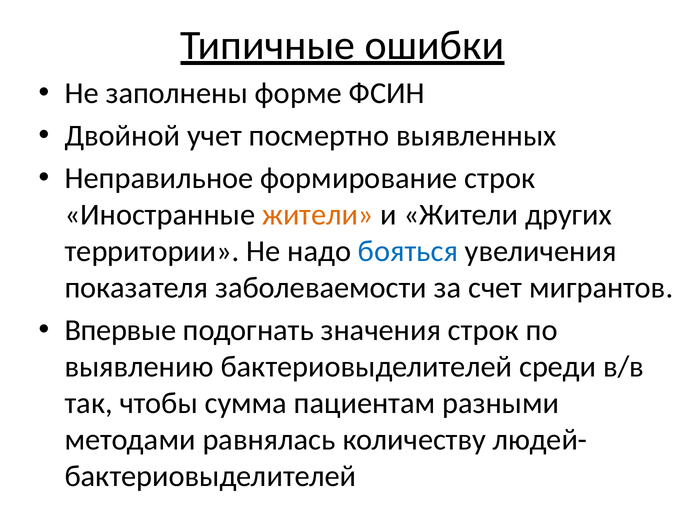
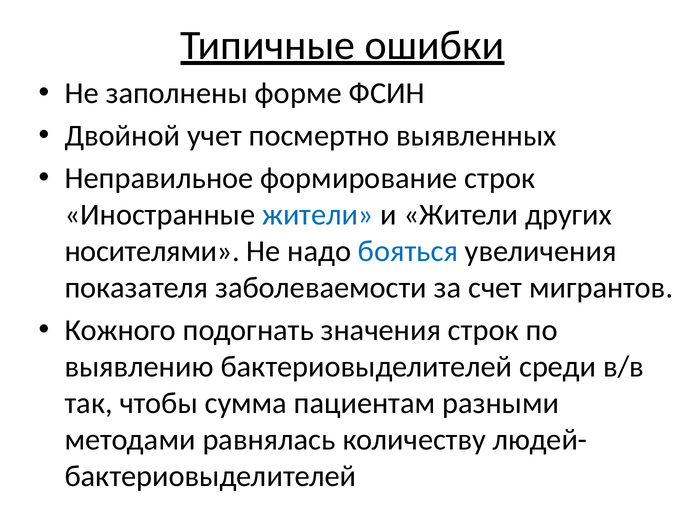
жители at (318, 215) colour: orange -> blue
территории: территории -> носителями
Впервые: Впервые -> Кожного
